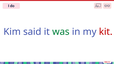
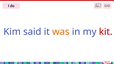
was colour: green -> orange
